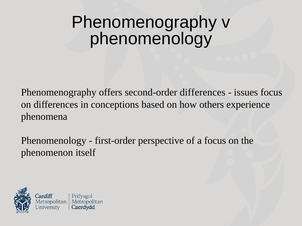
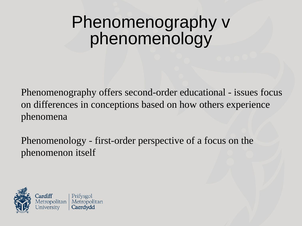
second-order differences: differences -> educational
